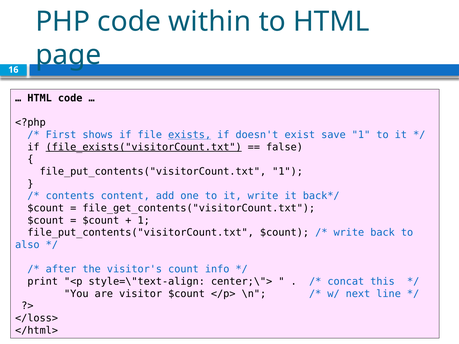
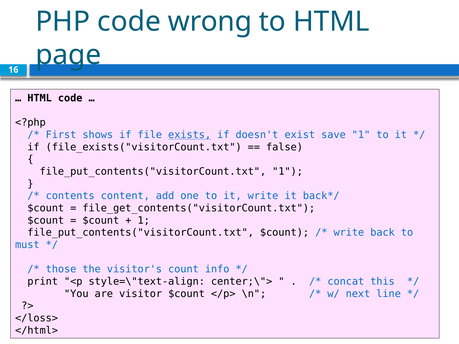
within: within -> wrong
file_exists("visitorCount.txt underline: present -> none
also: also -> must
after: after -> those
